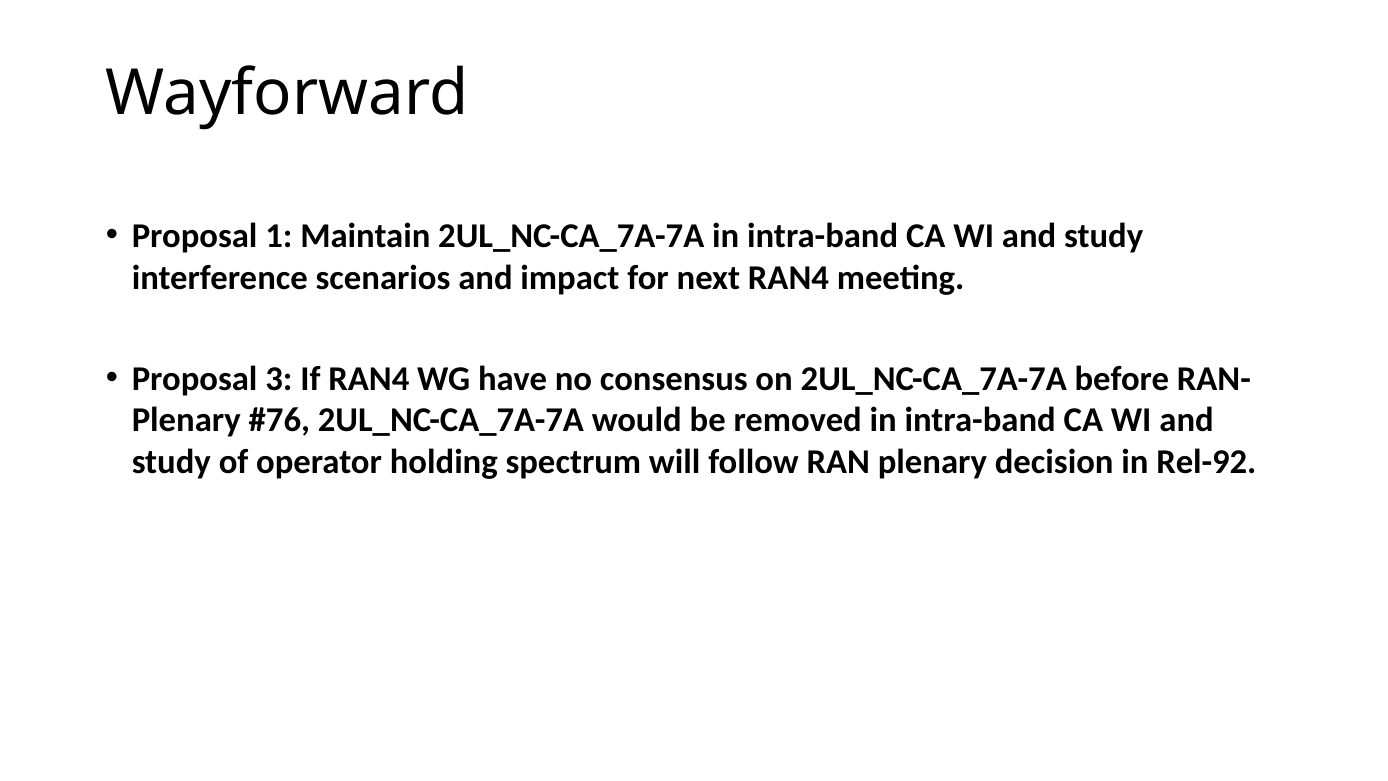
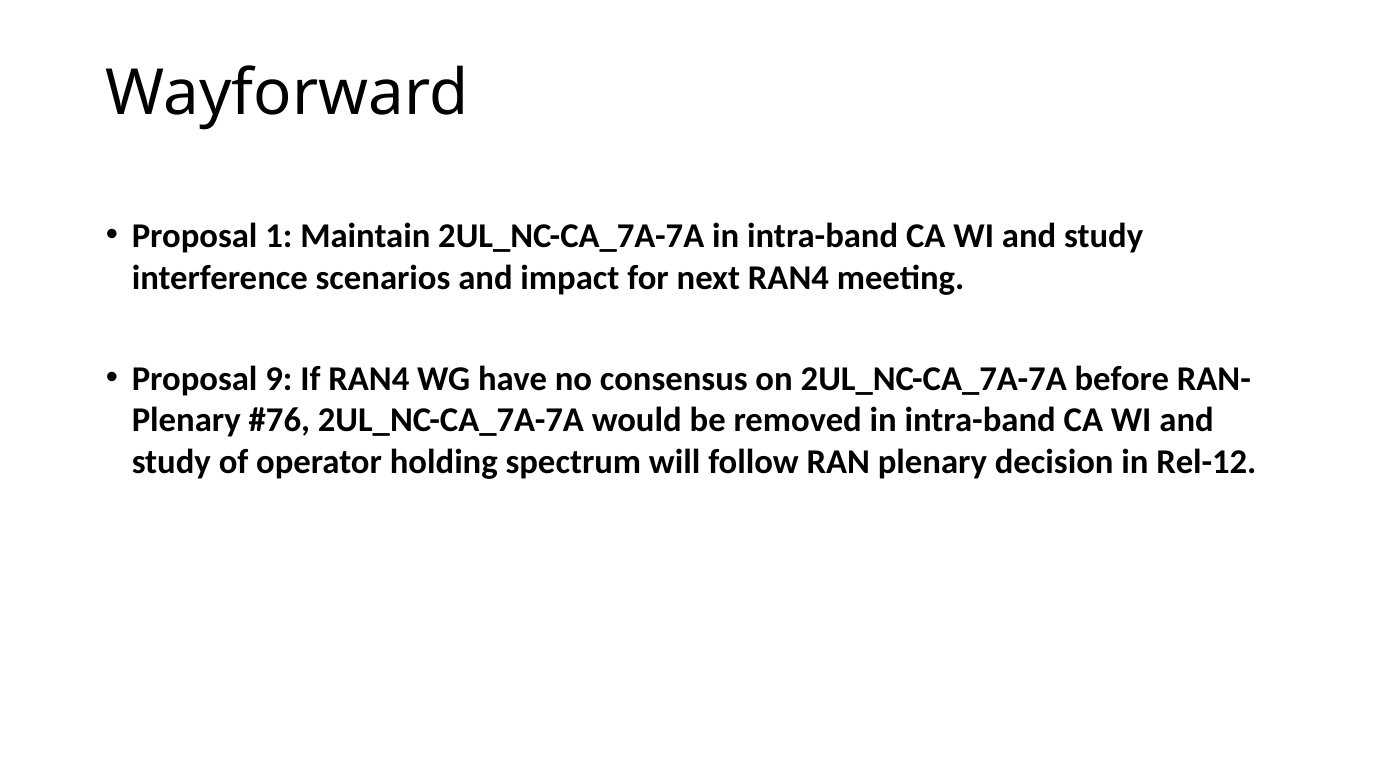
3: 3 -> 9
Rel-92: Rel-92 -> Rel-12
